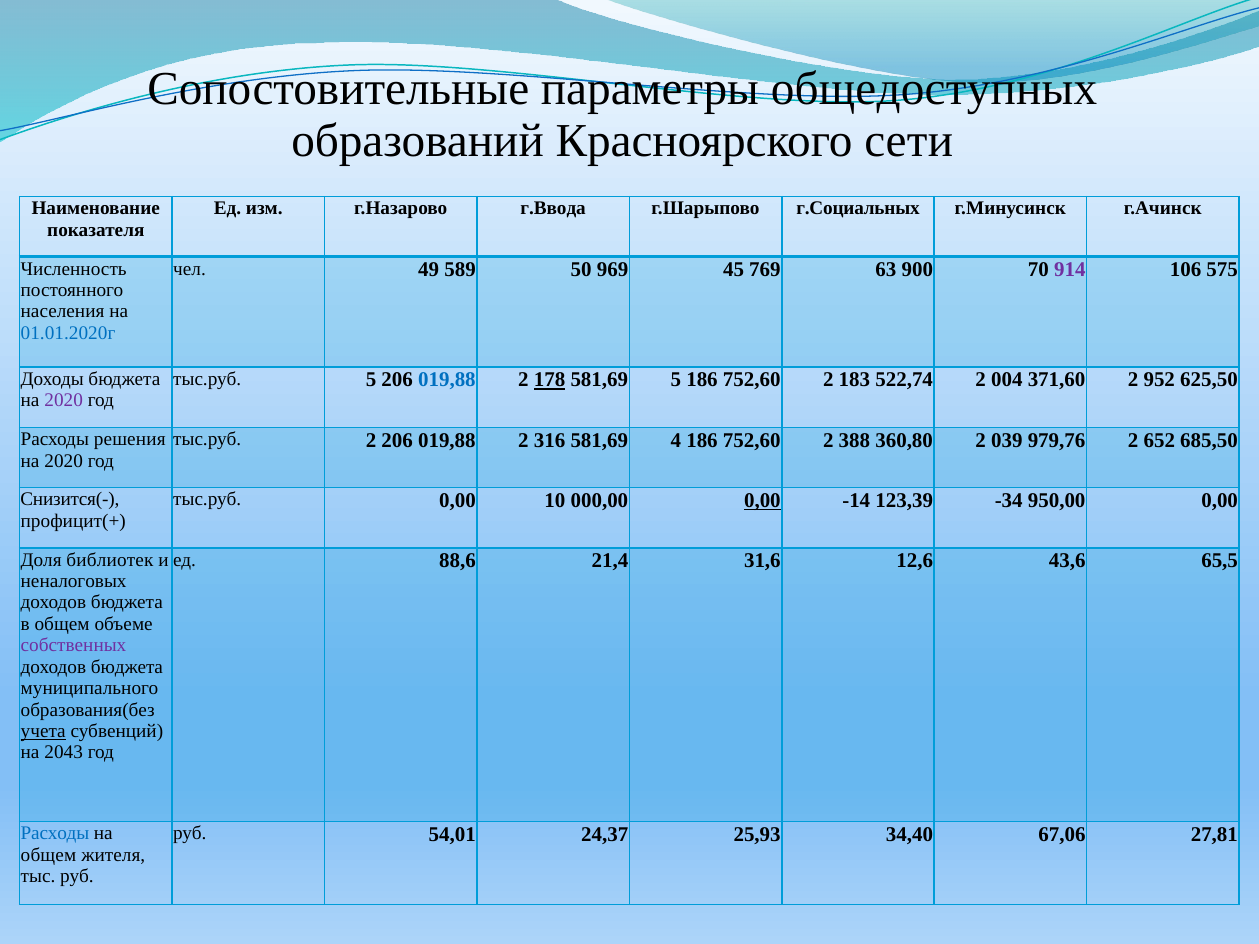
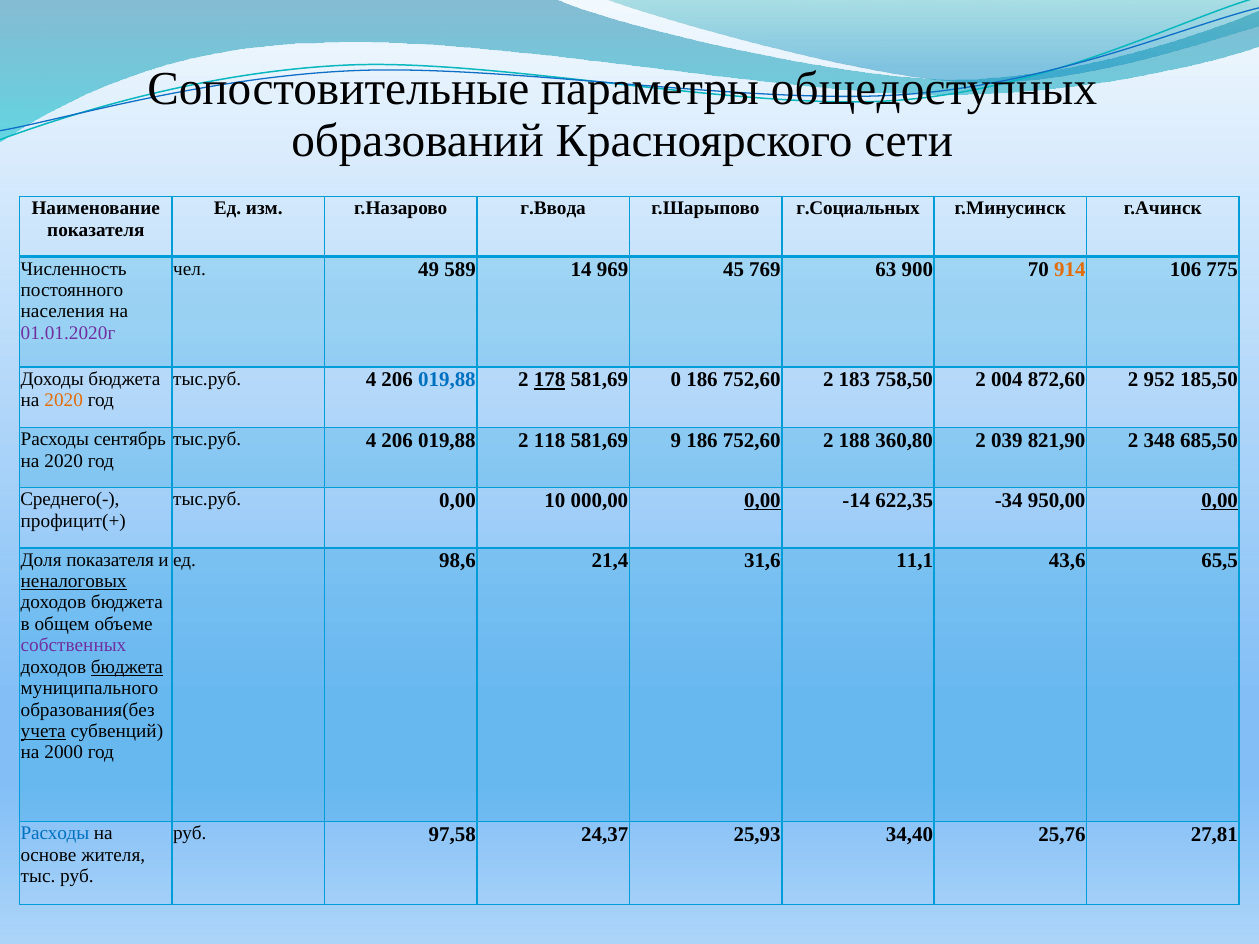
50: 50 -> 14
914 colour: purple -> orange
575: 575 -> 775
01.01.2020г colour: blue -> purple
5 at (371, 380): 5 -> 4
581,69 5: 5 -> 0
522,74: 522,74 -> 758,50
371,60: 371,60 -> 872,60
625,50: 625,50 -> 185,50
2020 at (64, 401) colour: purple -> orange
решения: решения -> сентябрь
2 at (371, 440): 2 -> 4
316: 316 -> 118
4: 4 -> 9
388: 388 -> 188
979,76: 979,76 -> 821,90
652: 652 -> 348
Снизится(-: Снизится(- -> Среднего(-
123,39: 123,39 -> 622,35
0,00 at (1220, 501) underline: none -> present
Доля библиотек: библиотек -> показателя
88,6: 88,6 -> 98,6
12,6: 12,6 -> 11,1
неналоговых underline: none -> present
бюджета at (127, 667) underline: none -> present
2043: 2043 -> 2000
54,01: 54,01 -> 97,58
67,06: 67,06 -> 25,76
общем at (48, 855): общем -> основе
